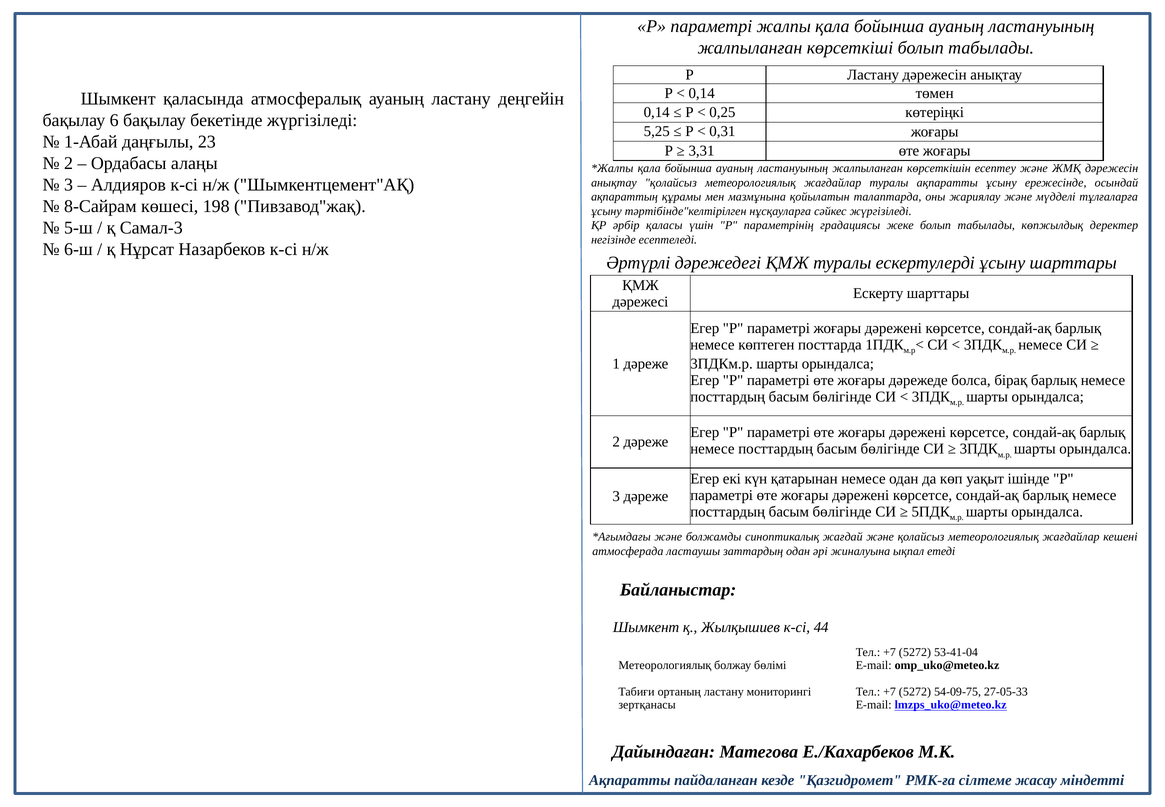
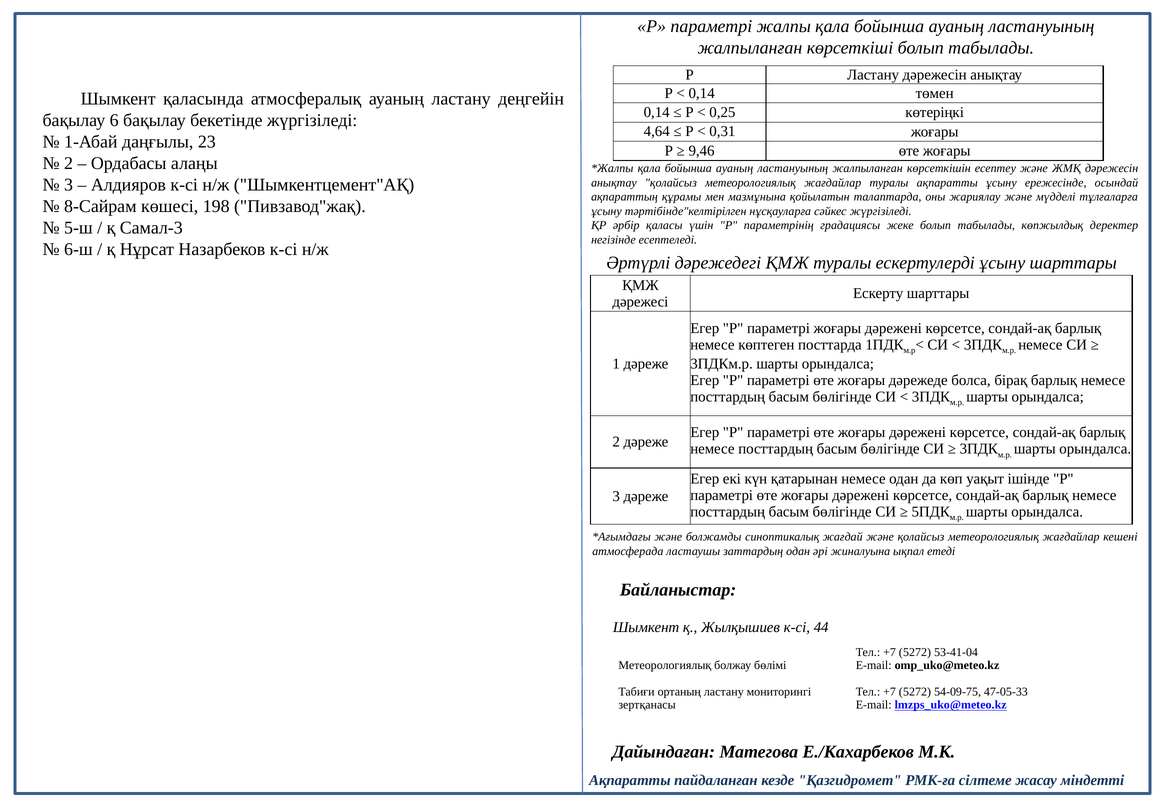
5,25: 5,25 -> 4,64
3,31: 3,31 -> 9,46
27-05-33: 27-05-33 -> 47-05-33
